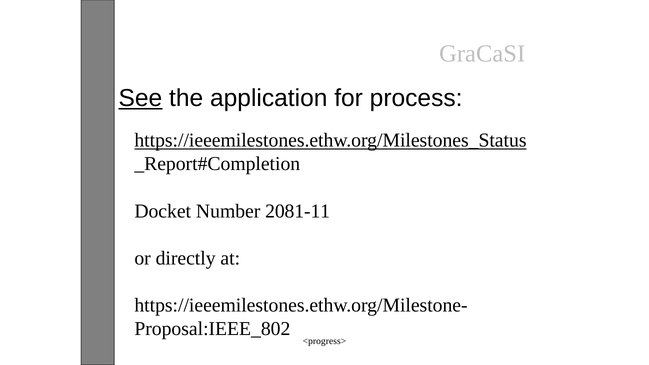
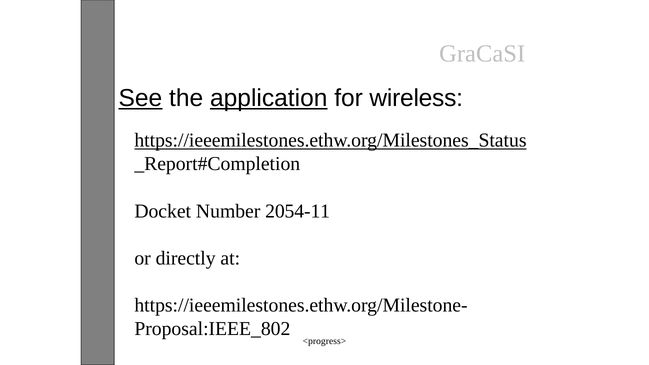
application underline: none -> present
process: process -> wireless
2081-11: 2081-11 -> 2054-11
